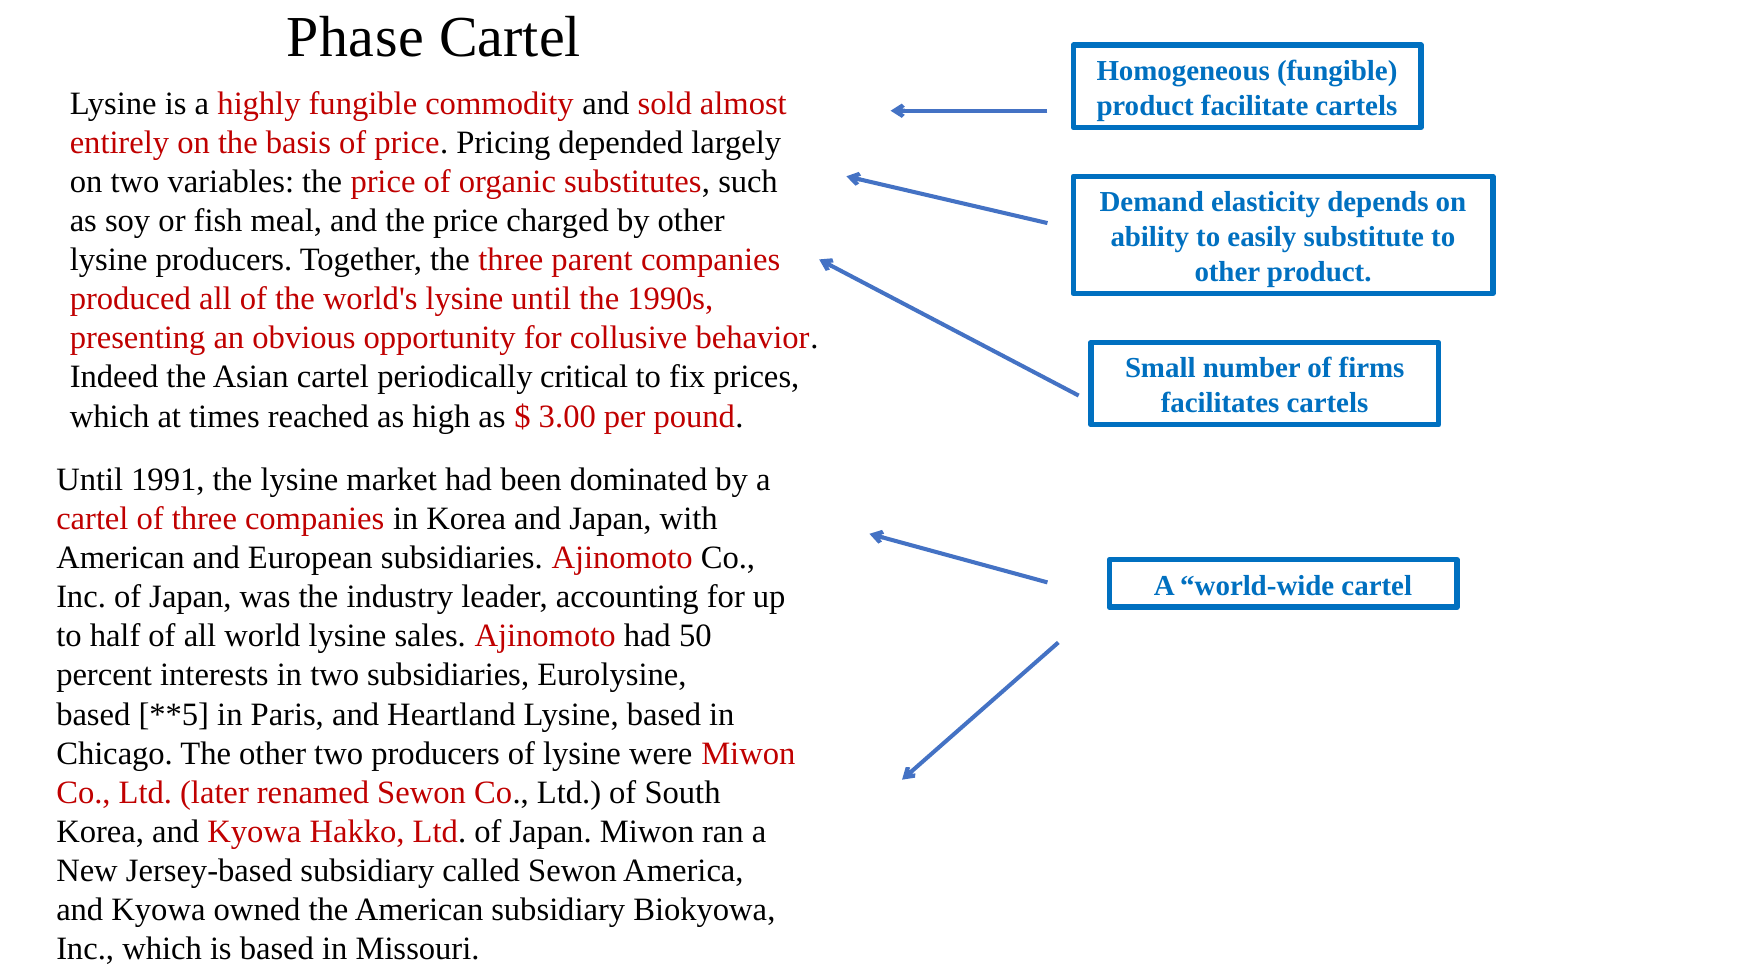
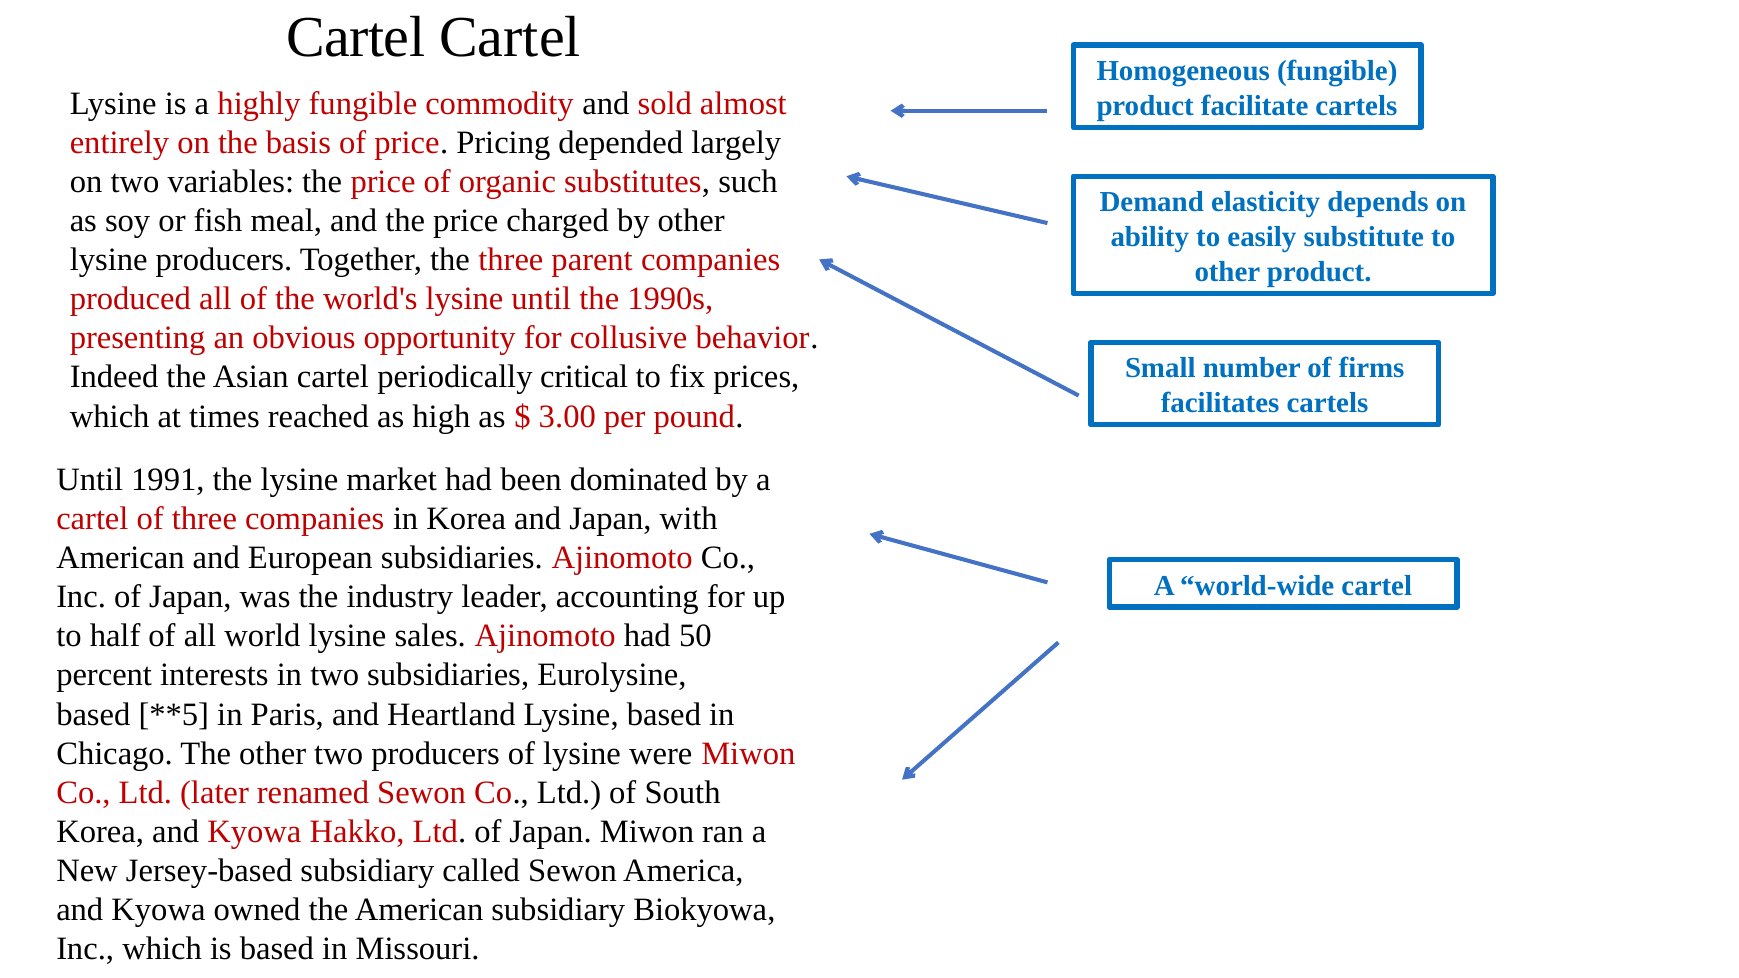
Phase at (355, 37): Phase -> Cartel
